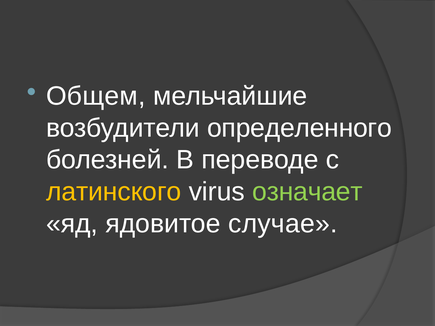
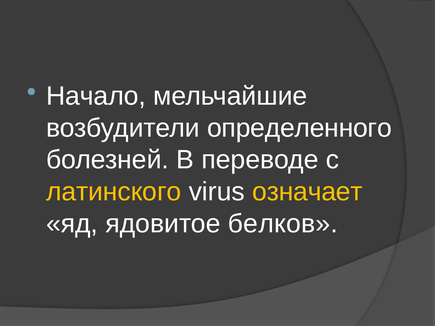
Общем: Общем -> Начало
означает colour: light green -> yellow
случае: случае -> белков
